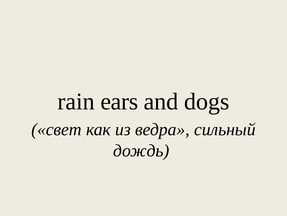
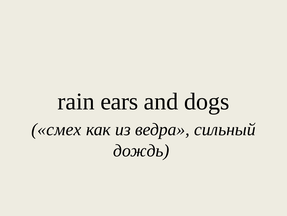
свет: свет -> смех
